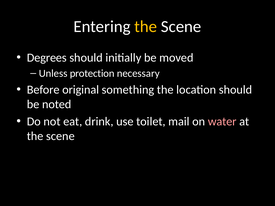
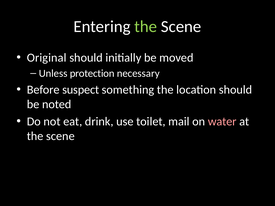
the at (146, 27) colour: yellow -> light green
Degrees: Degrees -> Original
original: original -> suspect
